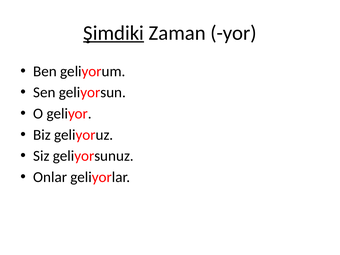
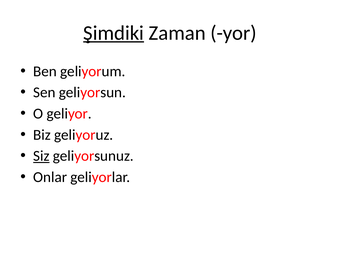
Siz underline: none -> present
